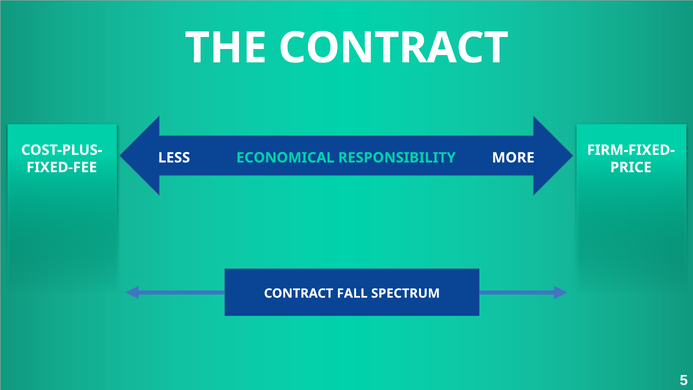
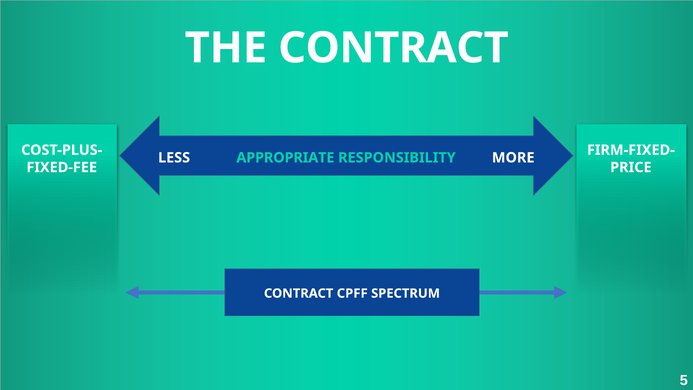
ECONOMICAL: ECONOMICAL -> APPROPRIATE
FALL: FALL -> CPFF
